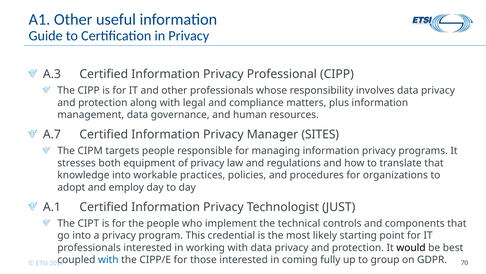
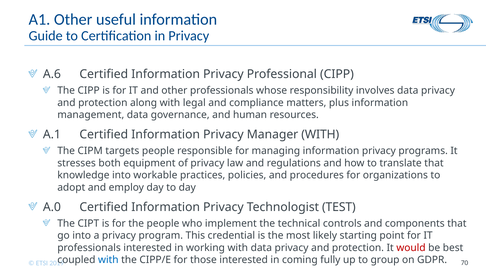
A.3: A.3 -> A.6
A.7: A.7 -> A.1
Manager SITES: SITES -> WITH
A.1: A.1 -> A.0
JUST: JUST -> TEST
would colour: black -> red
